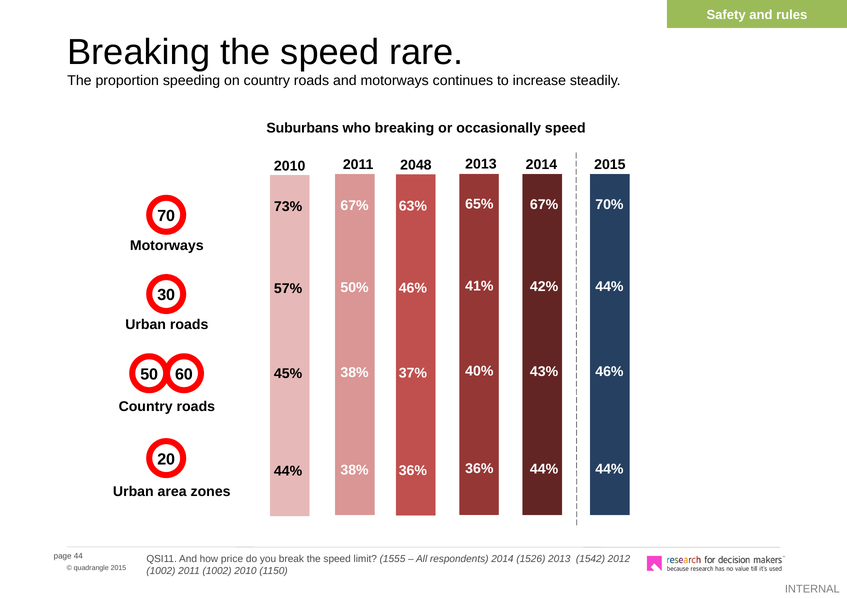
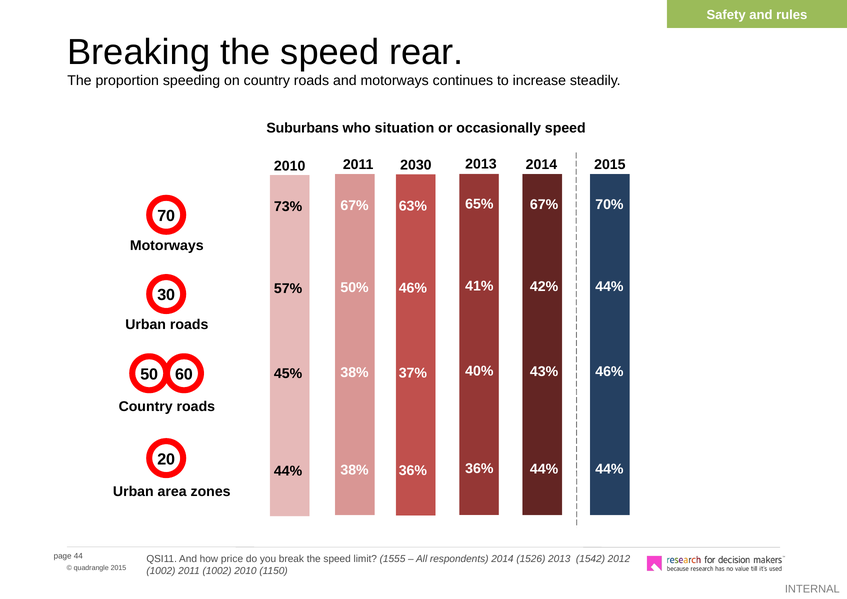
rare: rare -> rear
who breaking: breaking -> situation
2048: 2048 -> 2030
